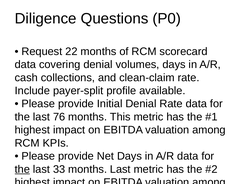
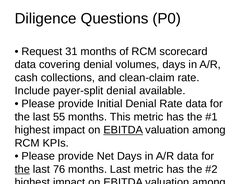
22: 22 -> 31
payer-split profile: profile -> denial
76: 76 -> 55
EBITDA at (123, 130) underline: none -> present
33: 33 -> 76
